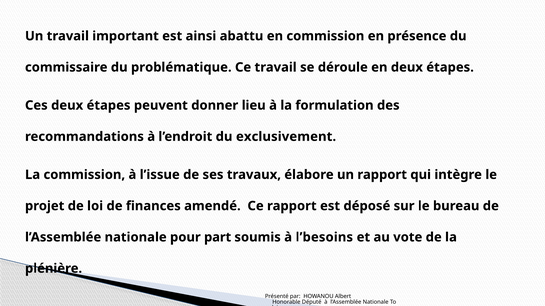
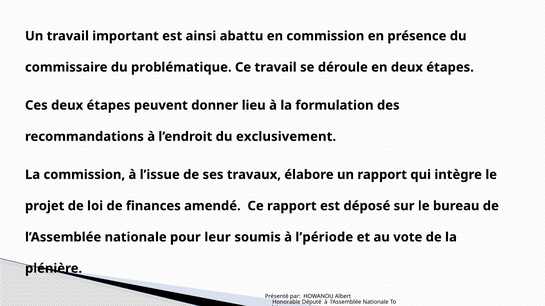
part: part -> leur
l’besoins: l’besoins -> l’période
